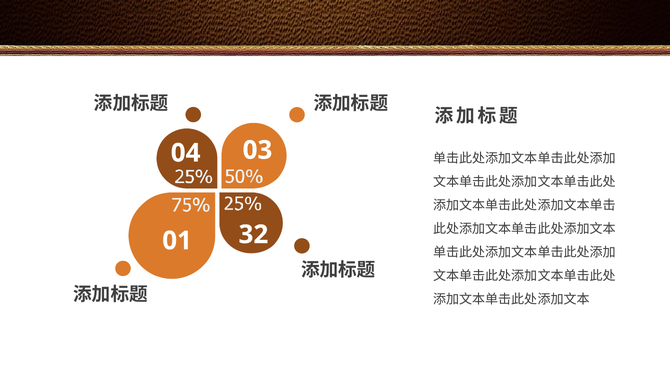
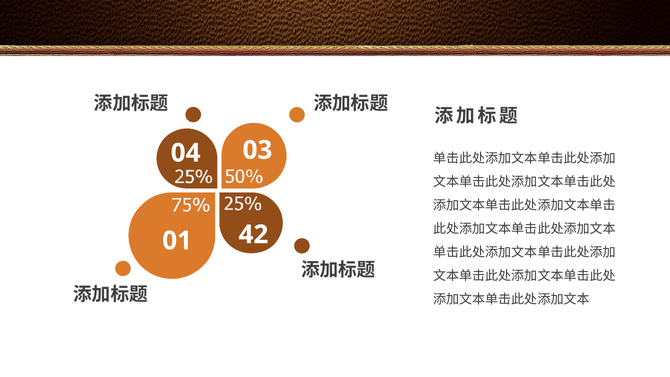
32: 32 -> 42
